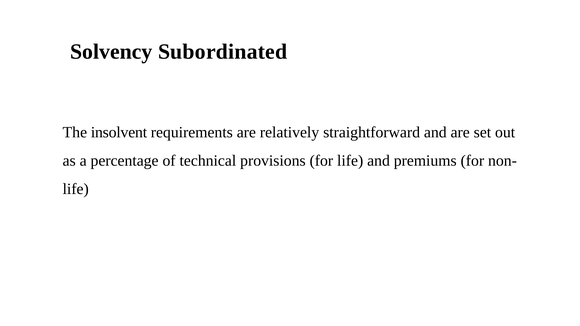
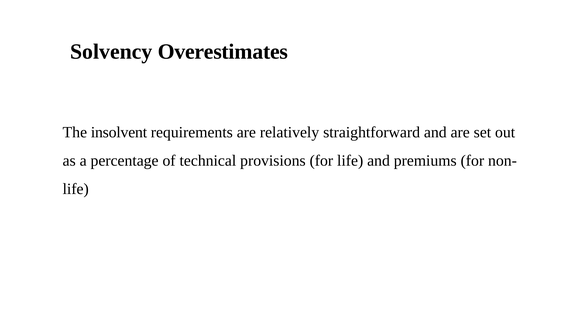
Subordinated: Subordinated -> Overestimates
